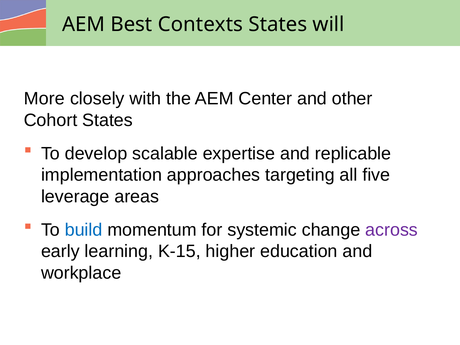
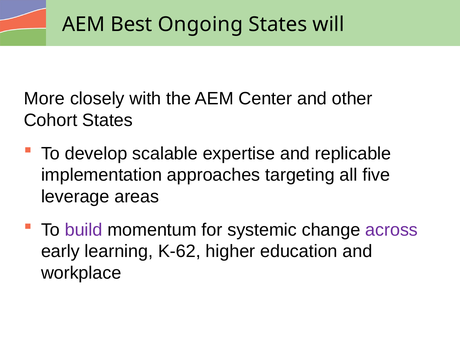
Contexts: Contexts -> Ongoing
build colour: blue -> purple
K-15: K-15 -> K-62
